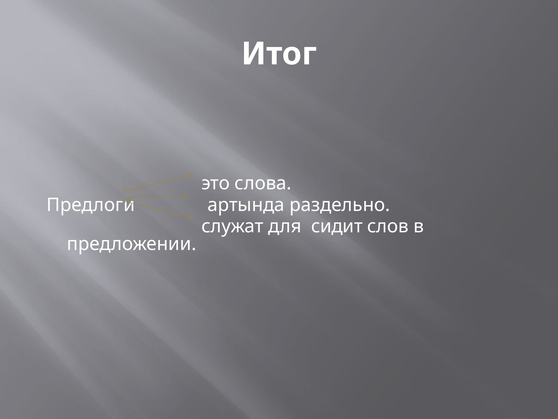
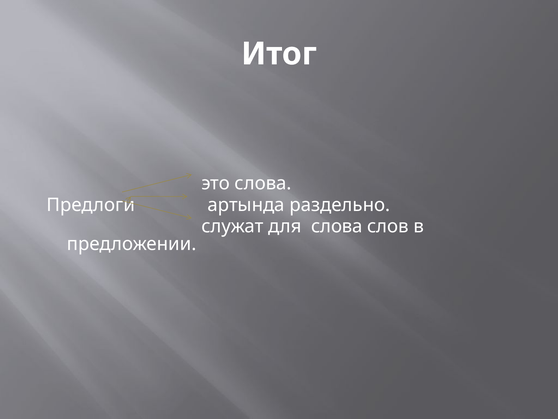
для сидит: сидит -> слова
